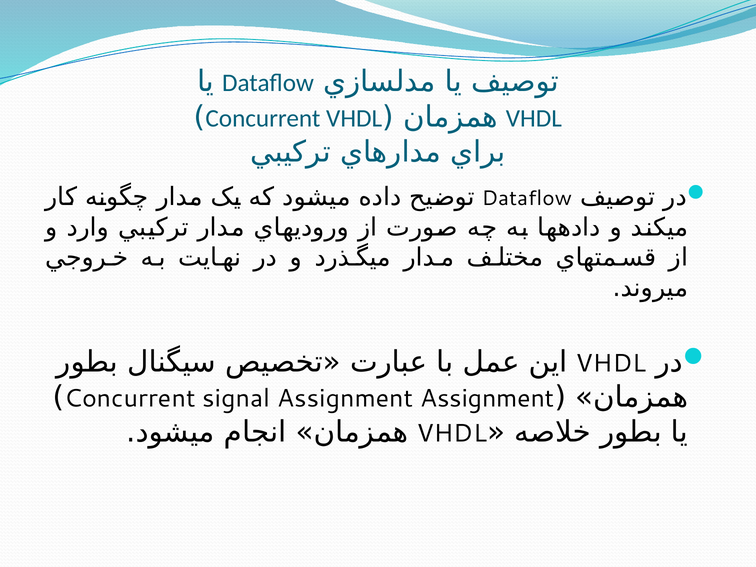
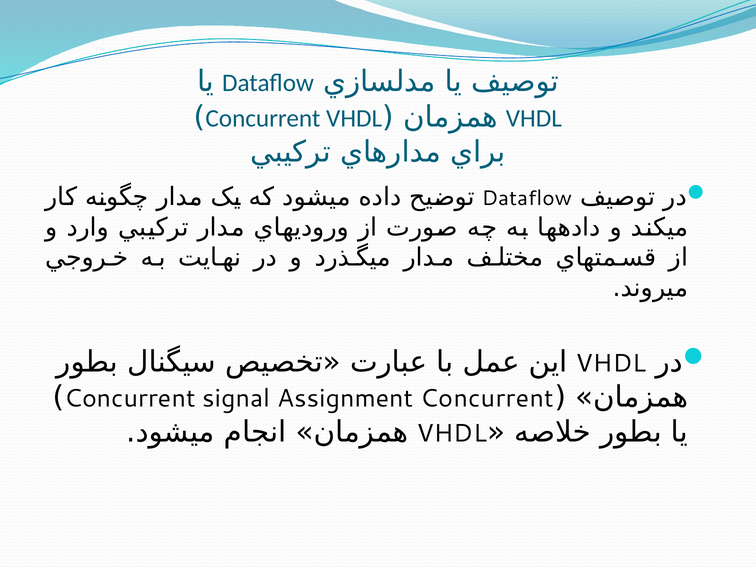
Assignment Assignment: Assignment -> Concurrent
